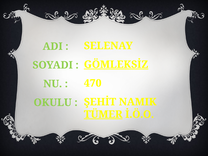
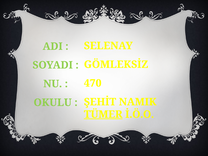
GÖMLEKSİZ underline: present -> none
